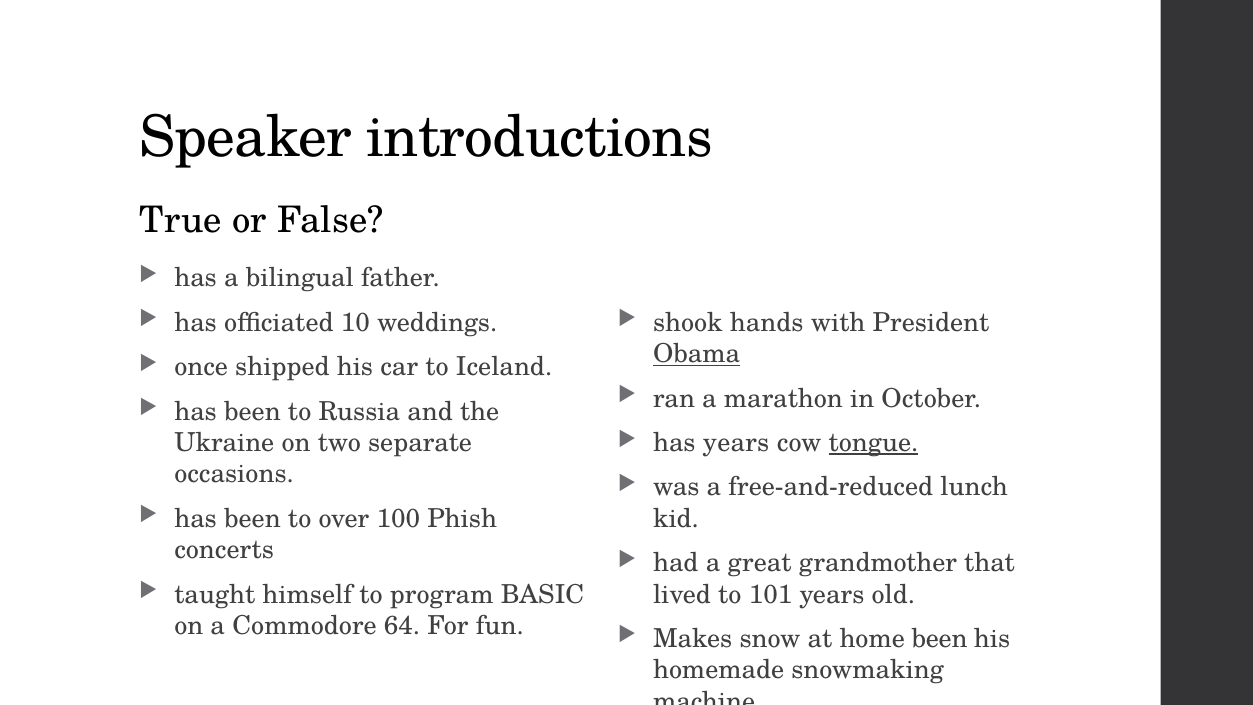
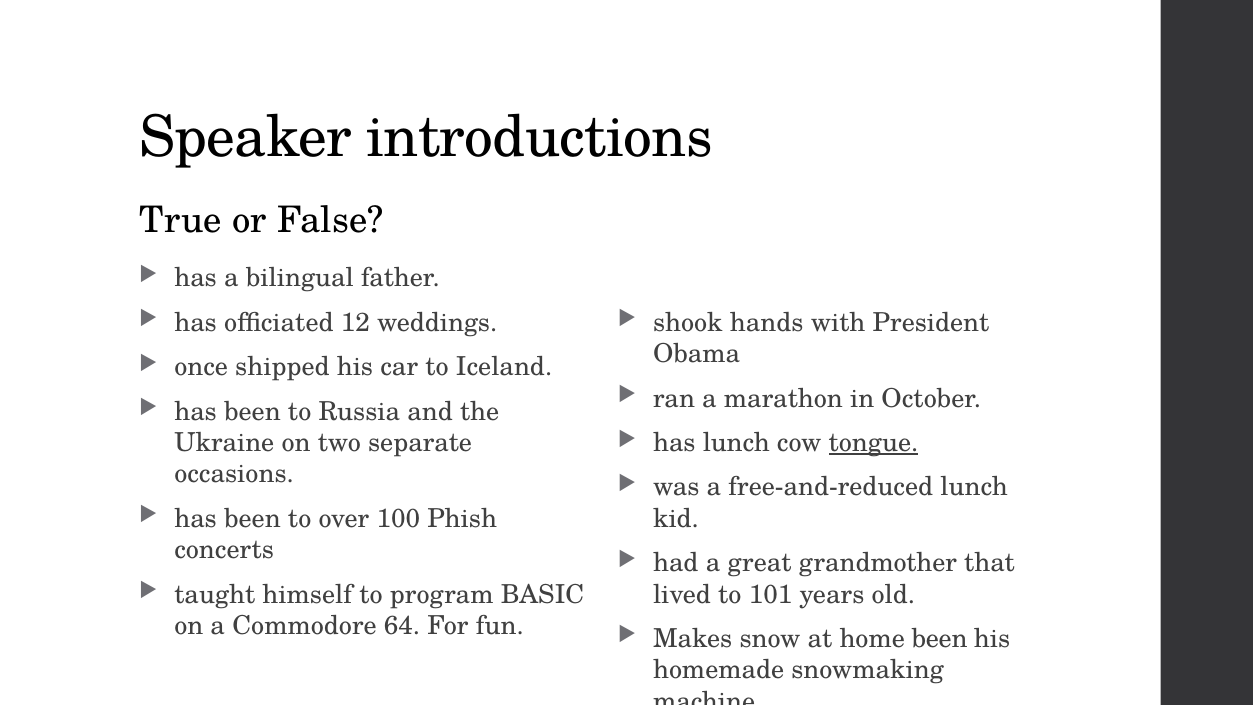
10: 10 -> 12
Obama underline: present -> none
has years: years -> lunch
